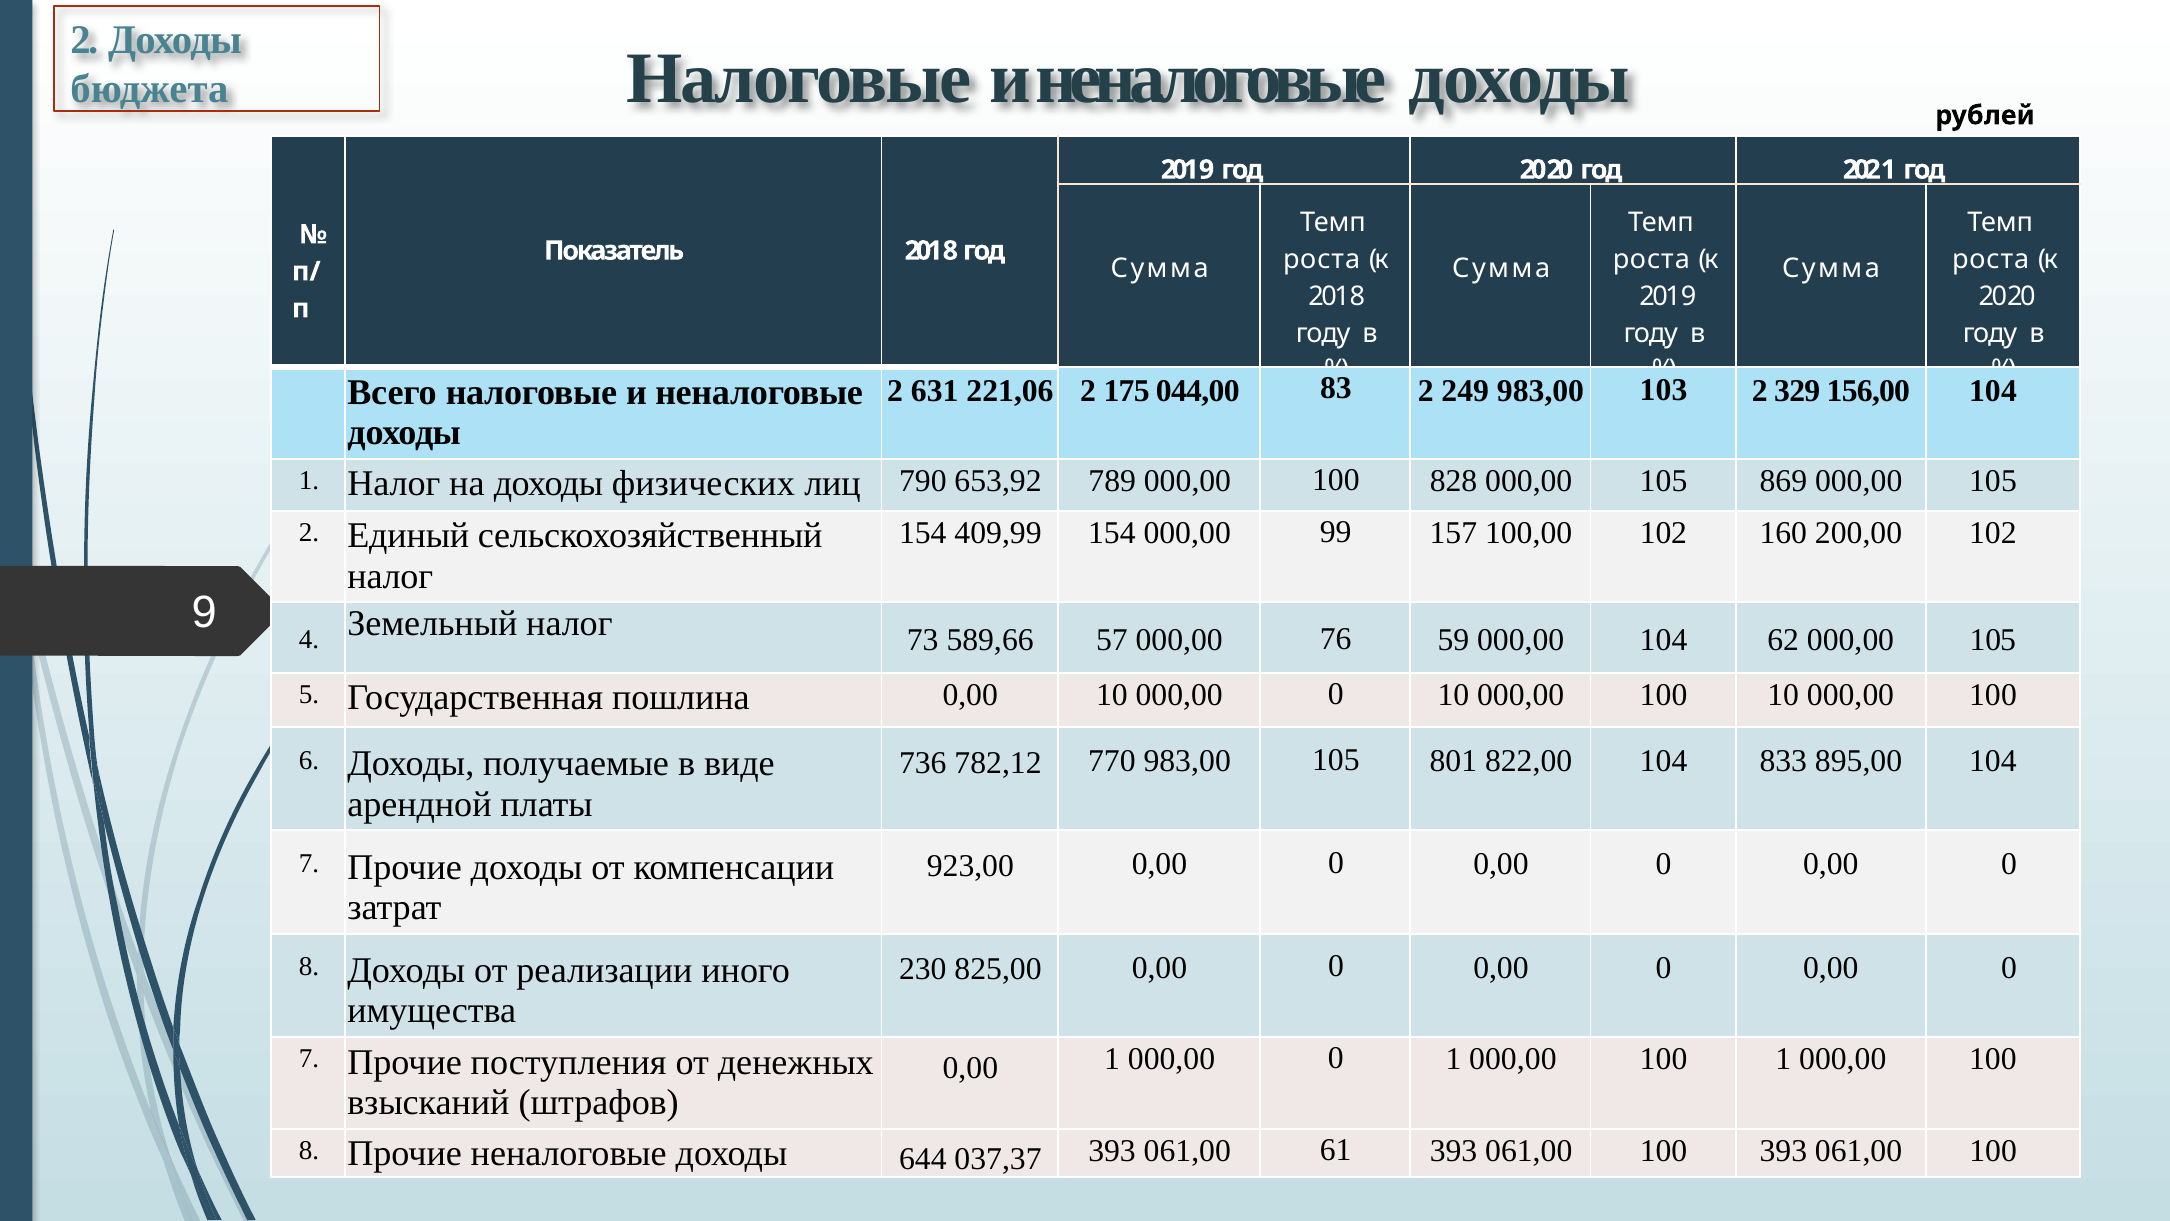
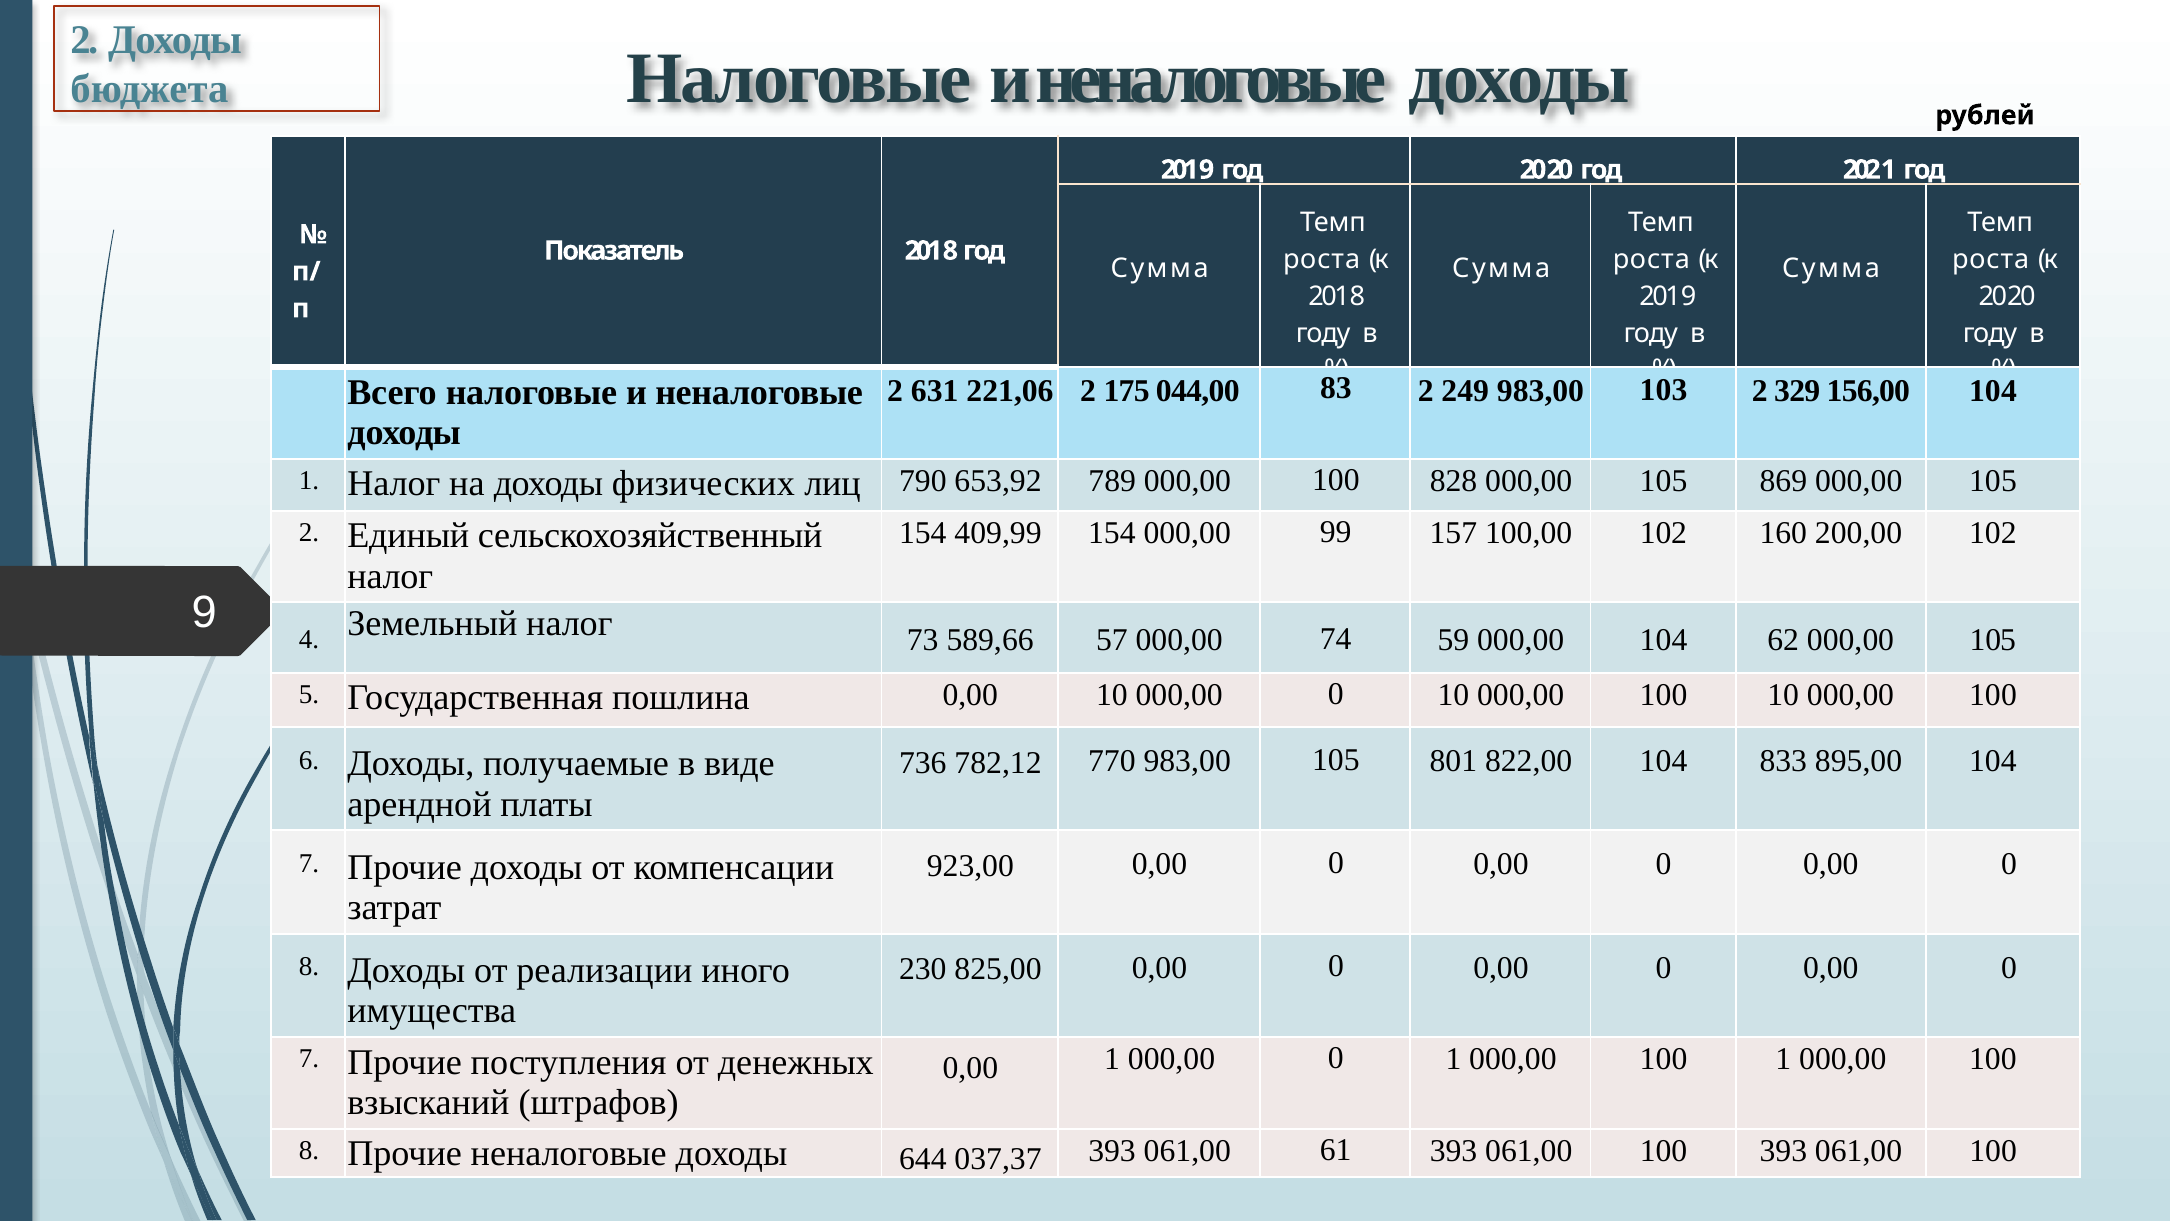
76: 76 -> 74
